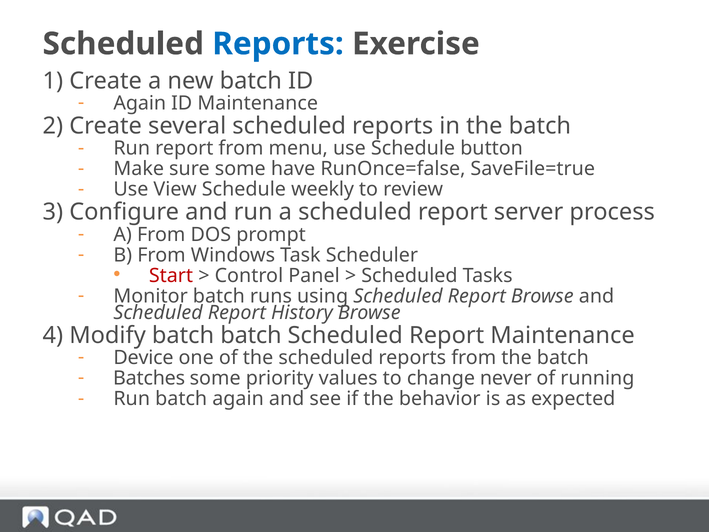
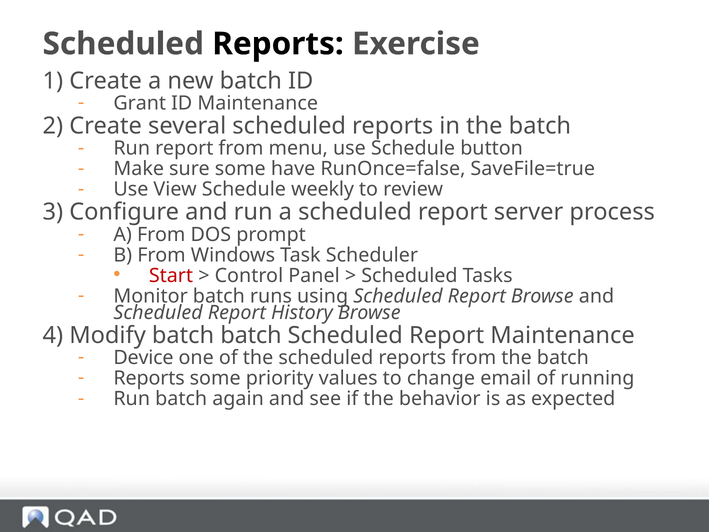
Reports at (278, 44) colour: blue -> black
Again at (140, 103): Again -> Grant
Batches at (149, 378): Batches -> Reports
never: never -> email
